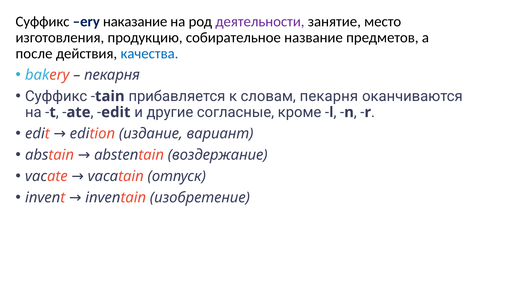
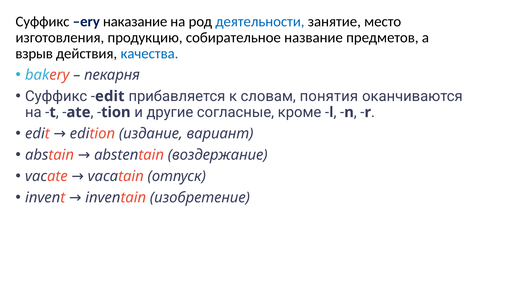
деятельности colour: purple -> blue
после: после -> взрыв
tain at (110, 96): tain -> edit
словам пекарня: пекарня -> понятия
edit at (116, 112): edit -> tion
